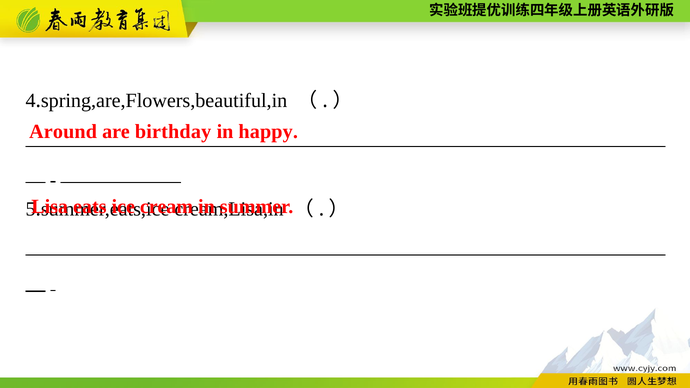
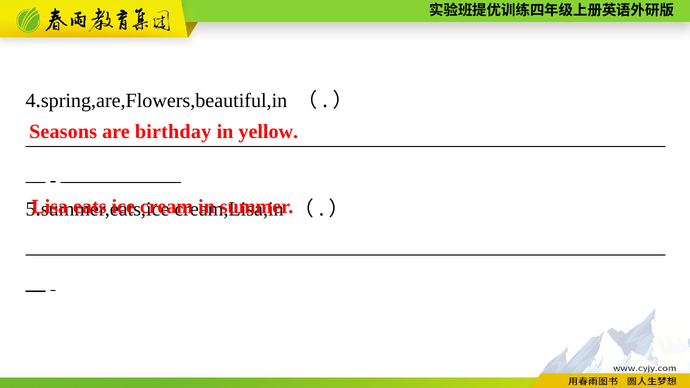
Around: Around -> Seasons
happy: happy -> yellow
